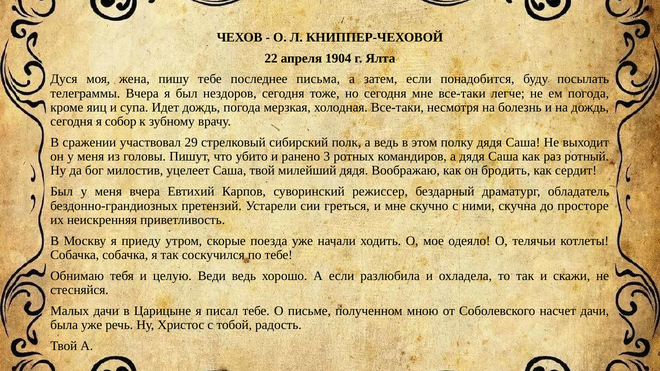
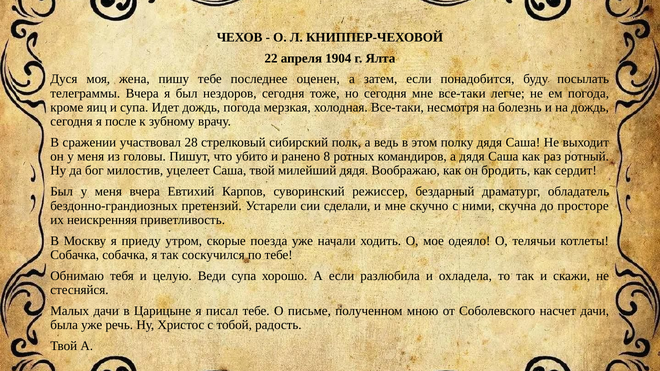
письма: письма -> оценен
собор: собор -> после
29: 29 -> 28
3: 3 -> 8
греться: греться -> сделали
Веди ведь: ведь -> супа
